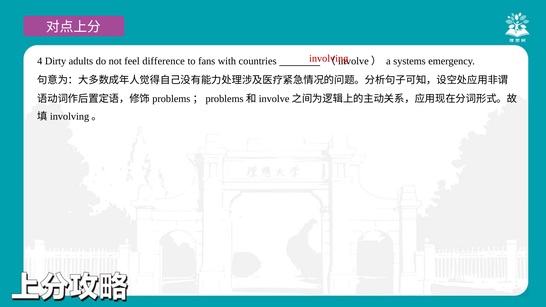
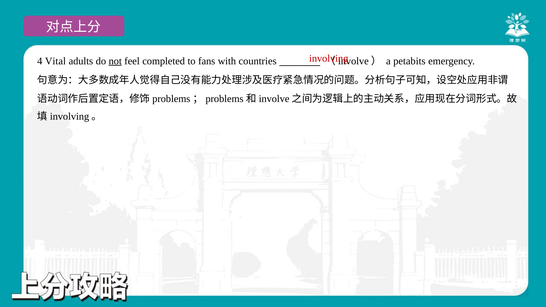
Dirty: Dirty -> Vital
not underline: none -> present
difference: difference -> completed
systems: systems -> petabits
